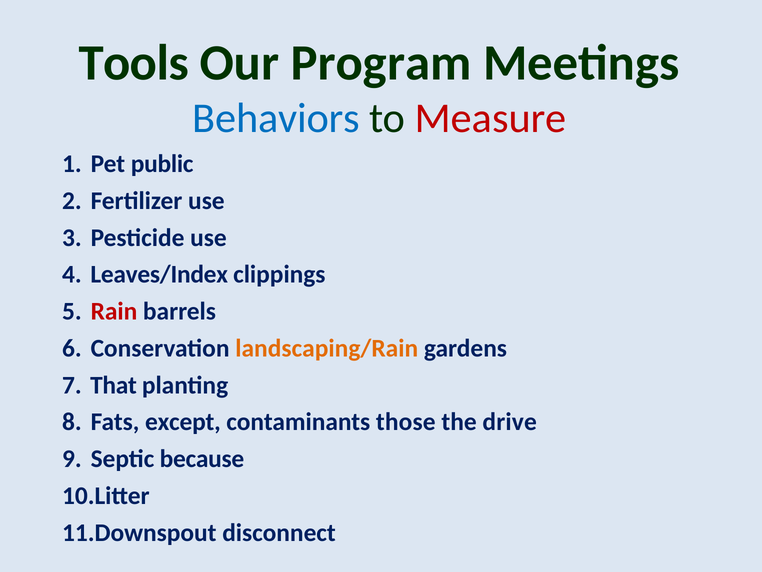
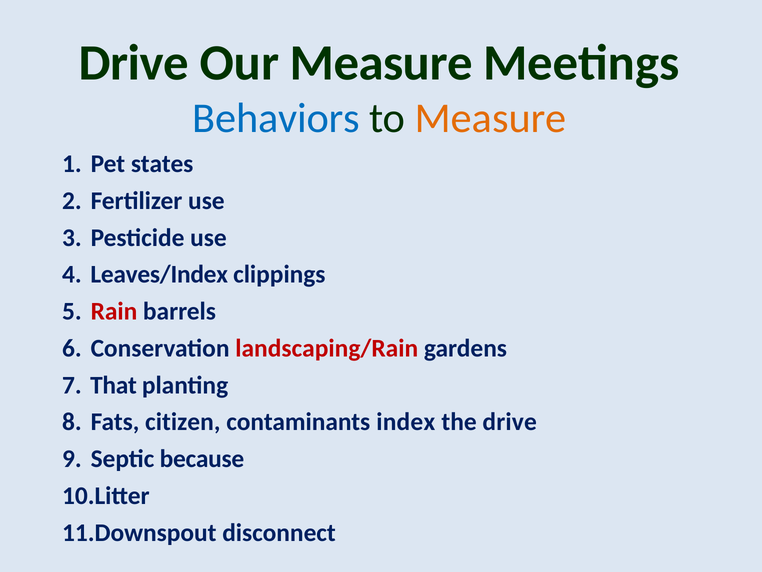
Tools at (134, 63): Tools -> Drive
Our Program: Program -> Measure
Measure at (491, 118) colour: red -> orange
public: public -> states
landscaping/Rain colour: orange -> red
except: except -> citizen
those: those -> index
